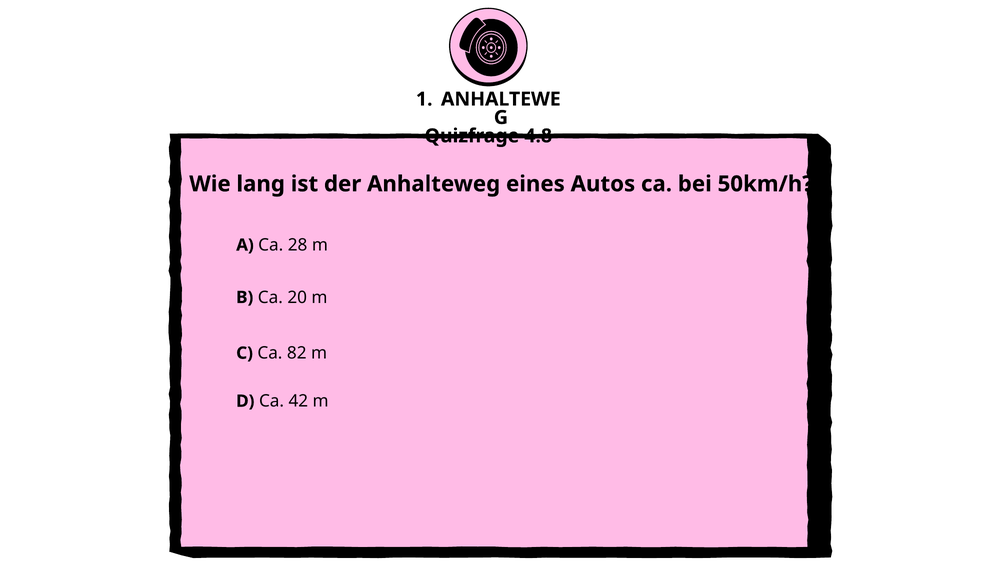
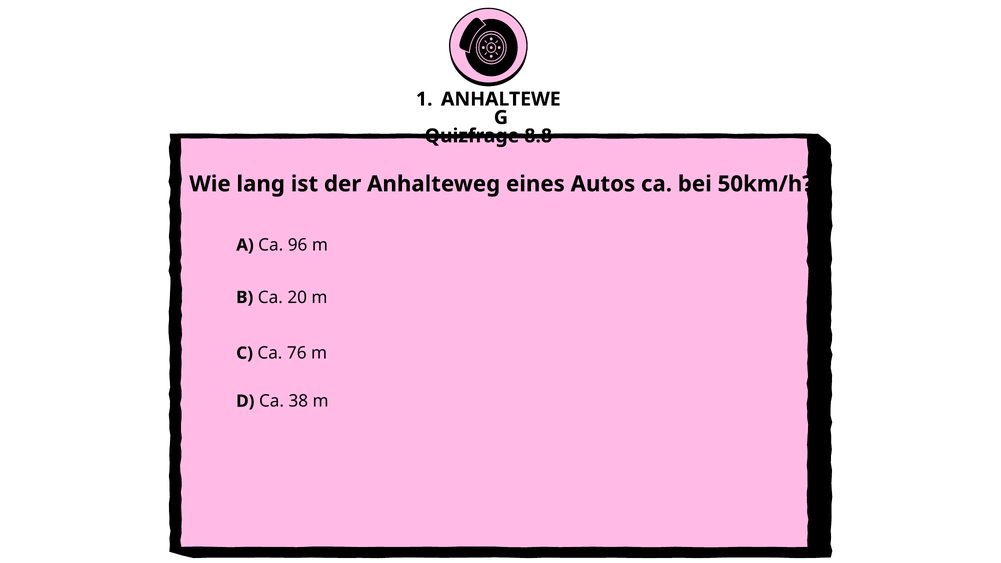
4.8: 4.8 -> 8.8
28: 28 -> 96
82: 82 -> 76
42: 42 -> 38
